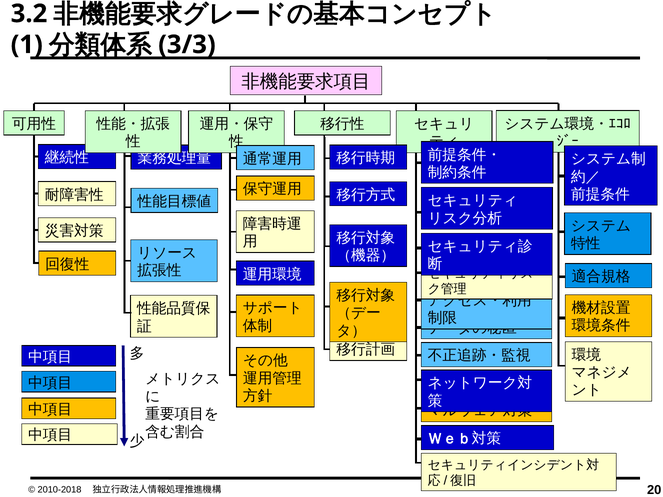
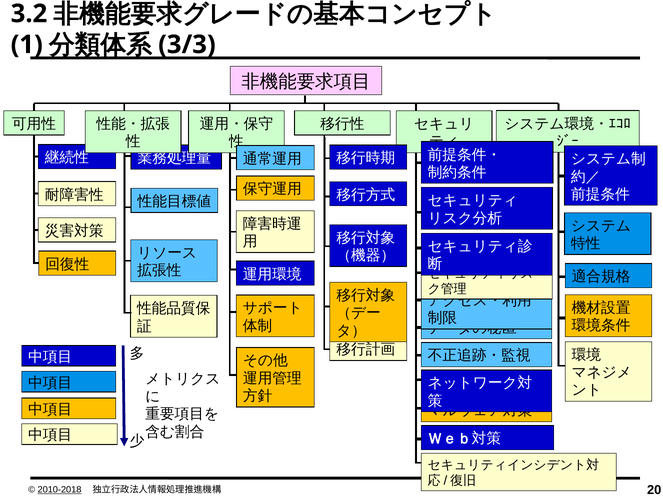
2010-2018 underline: none -> present
